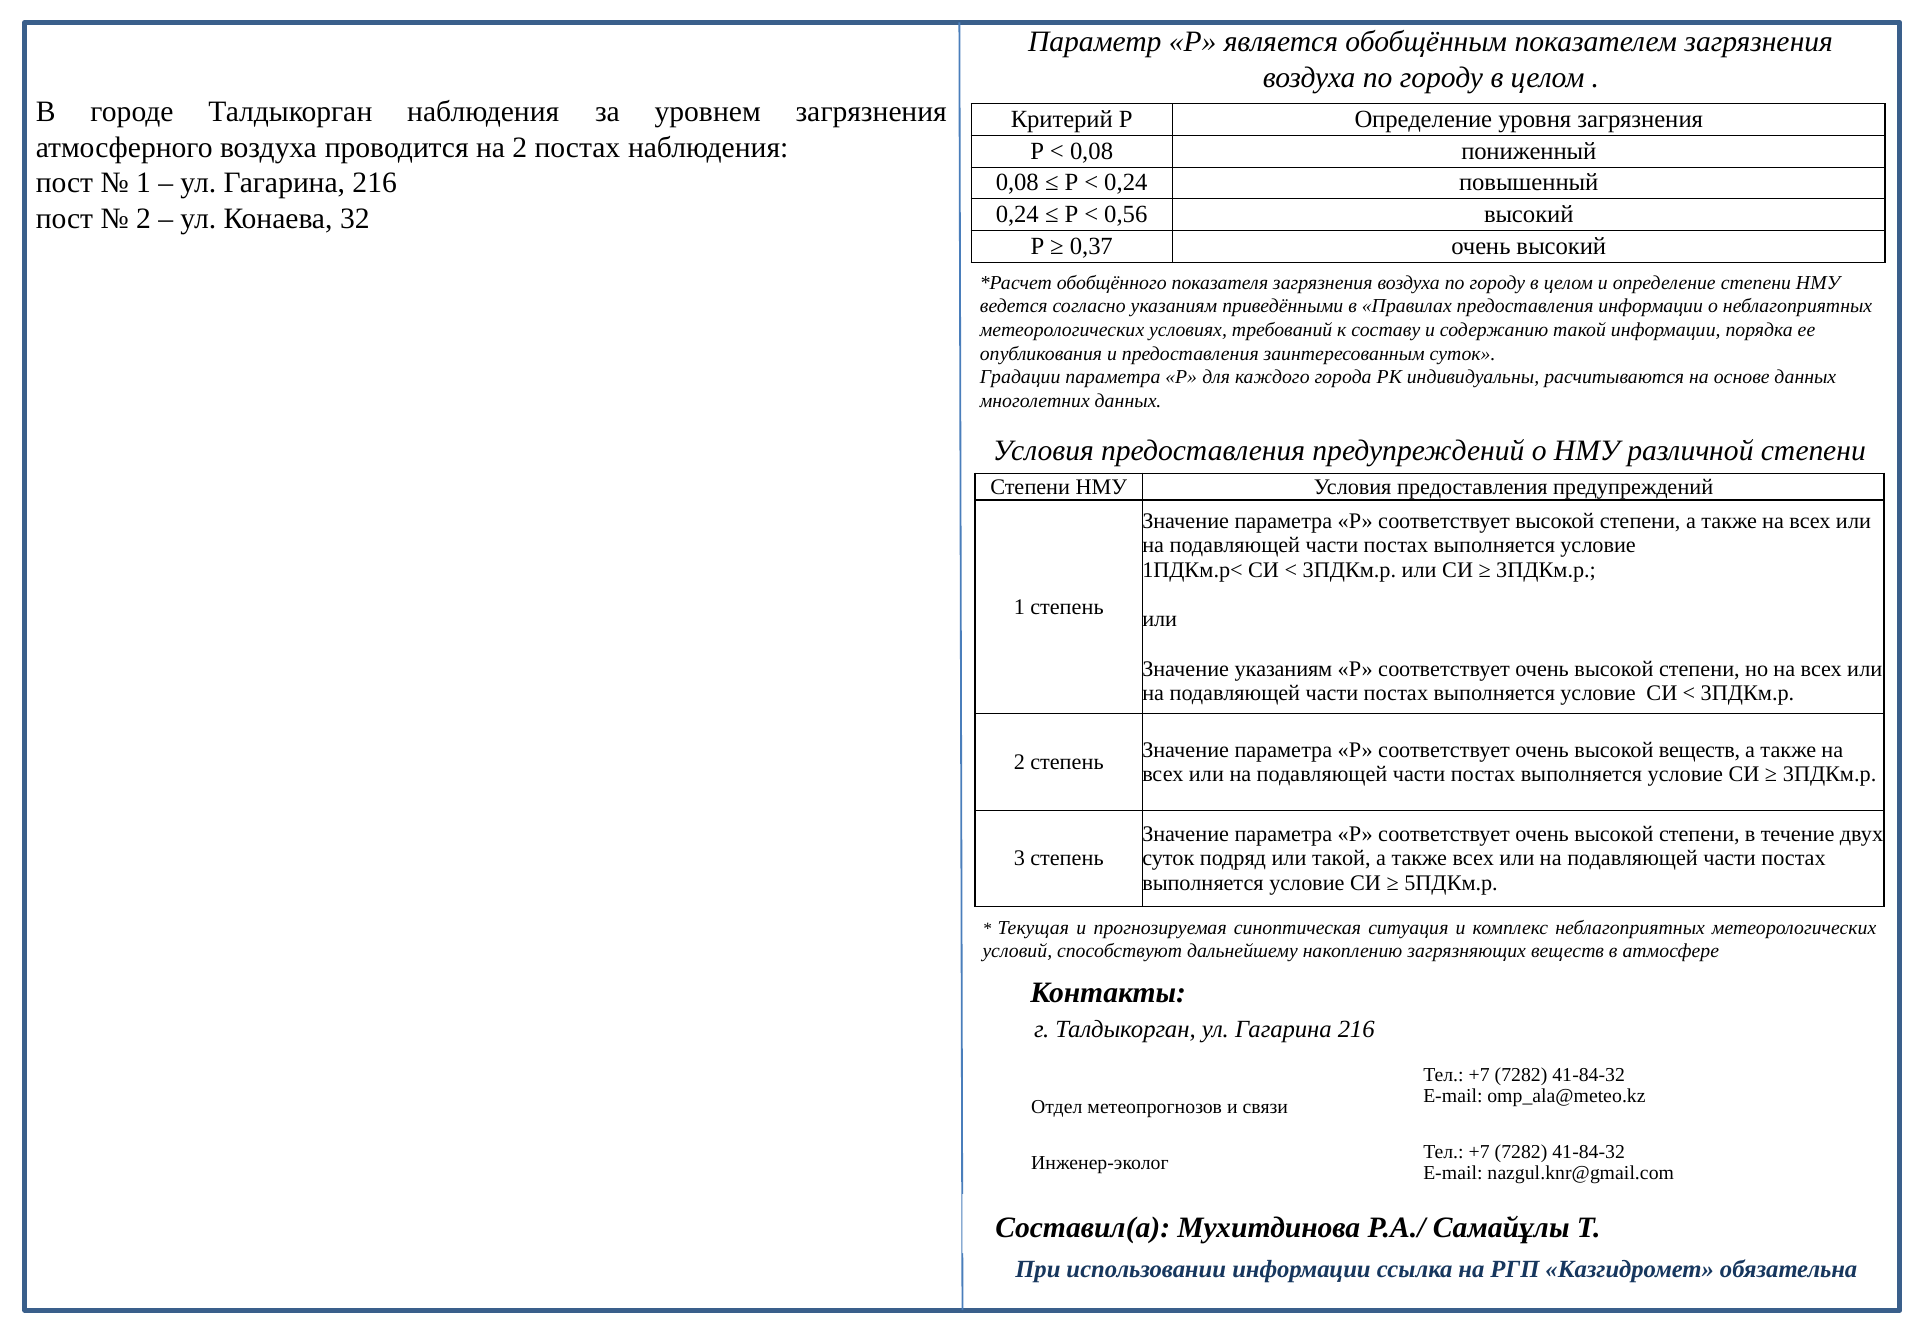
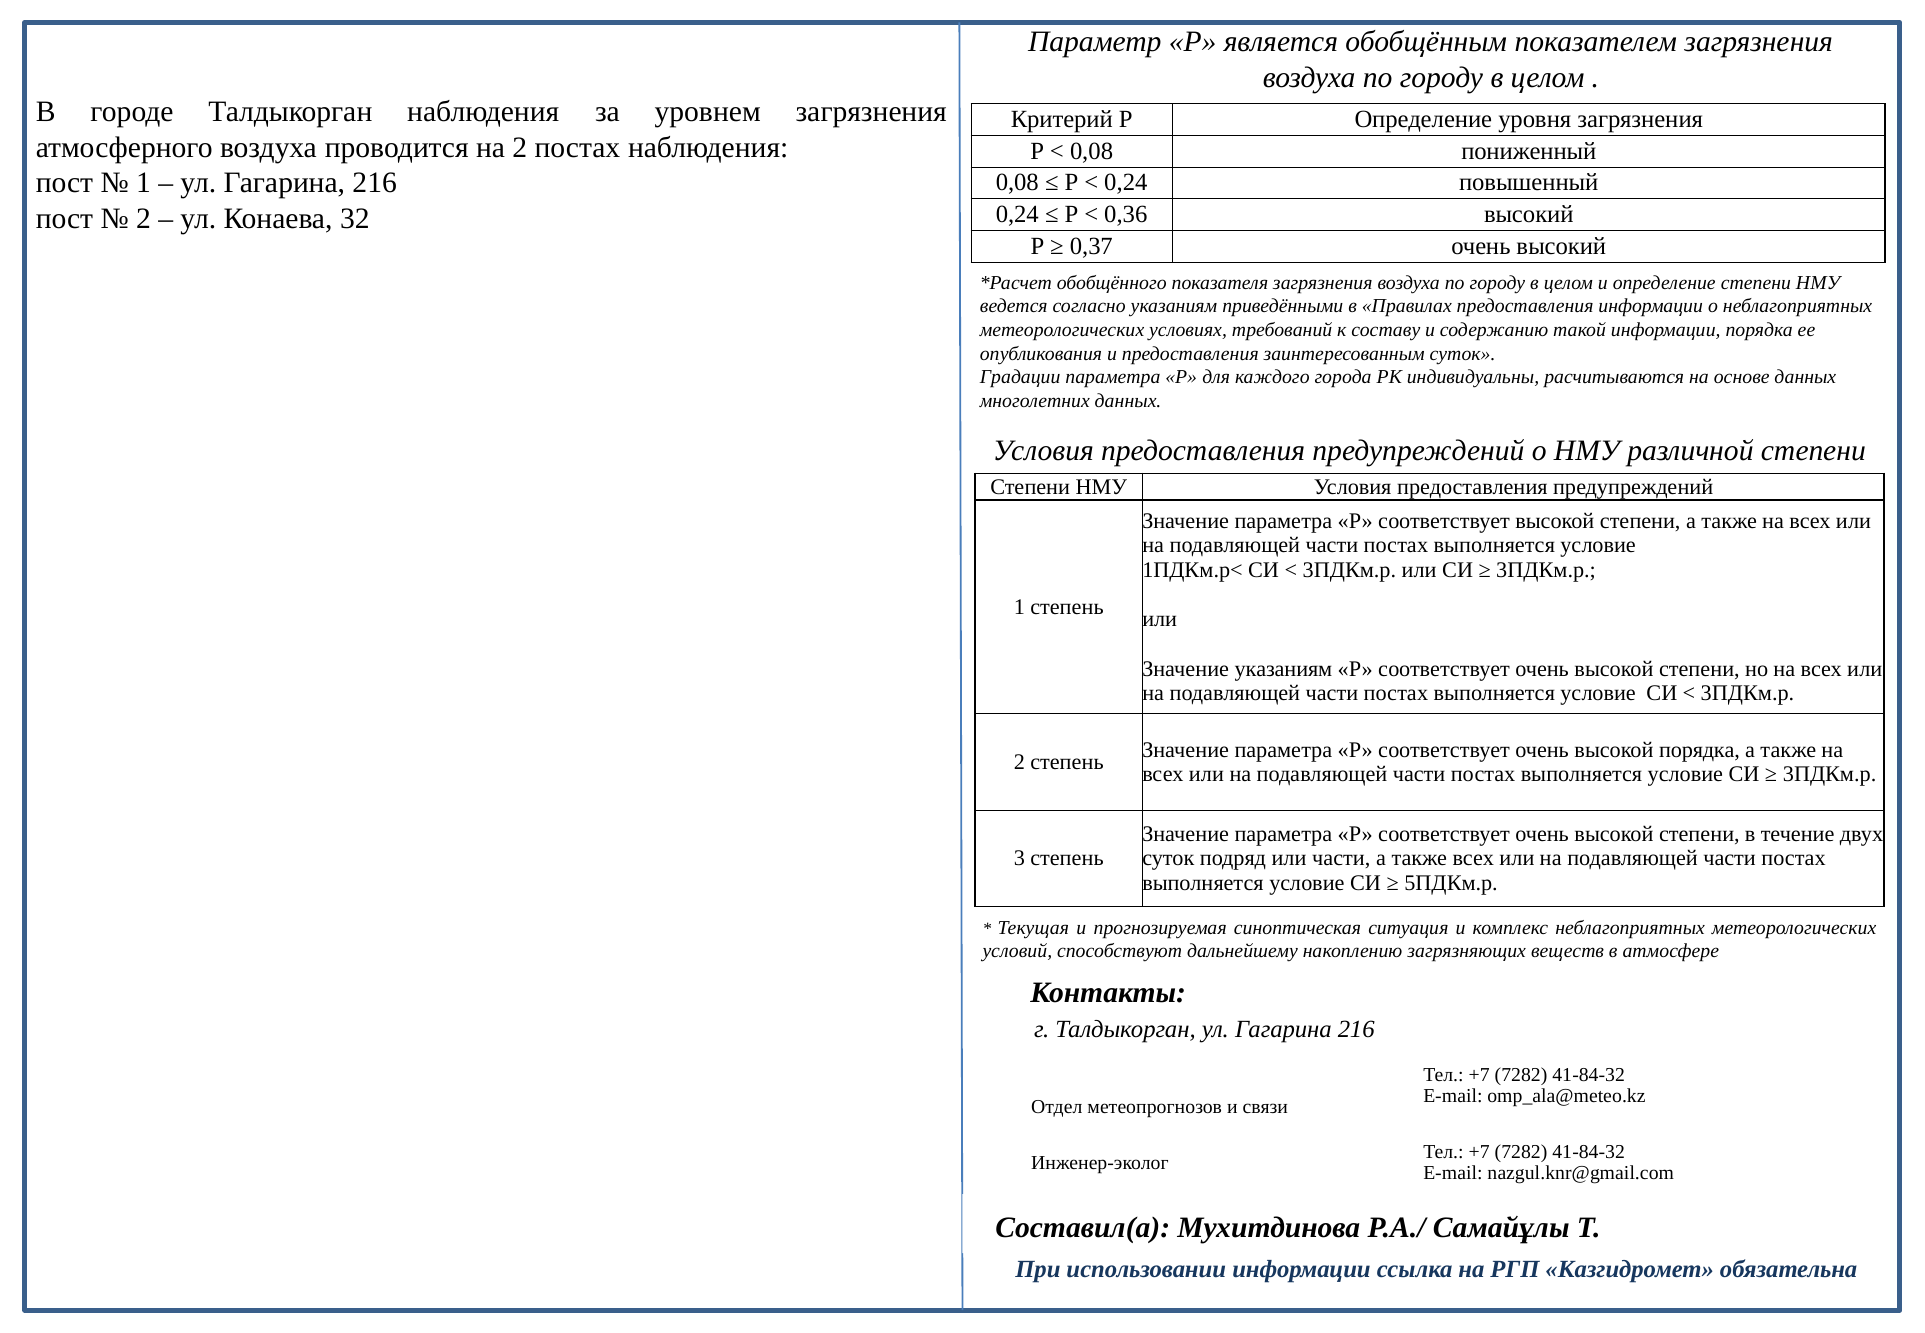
0,56: 0,56 -> 0,36
высокой веществ: веществ -> порядка
или такой: такой -> части
